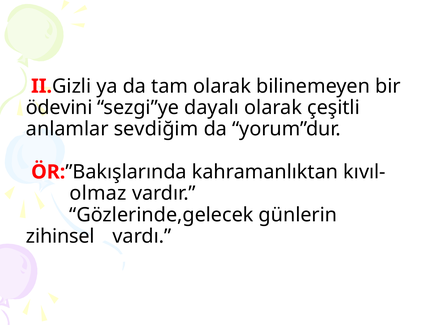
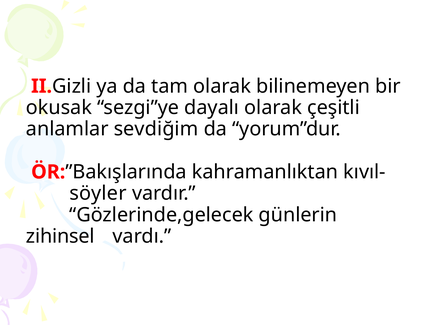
ödevini: ödevini -> okusak
olmaz: olmaz -> söyler
